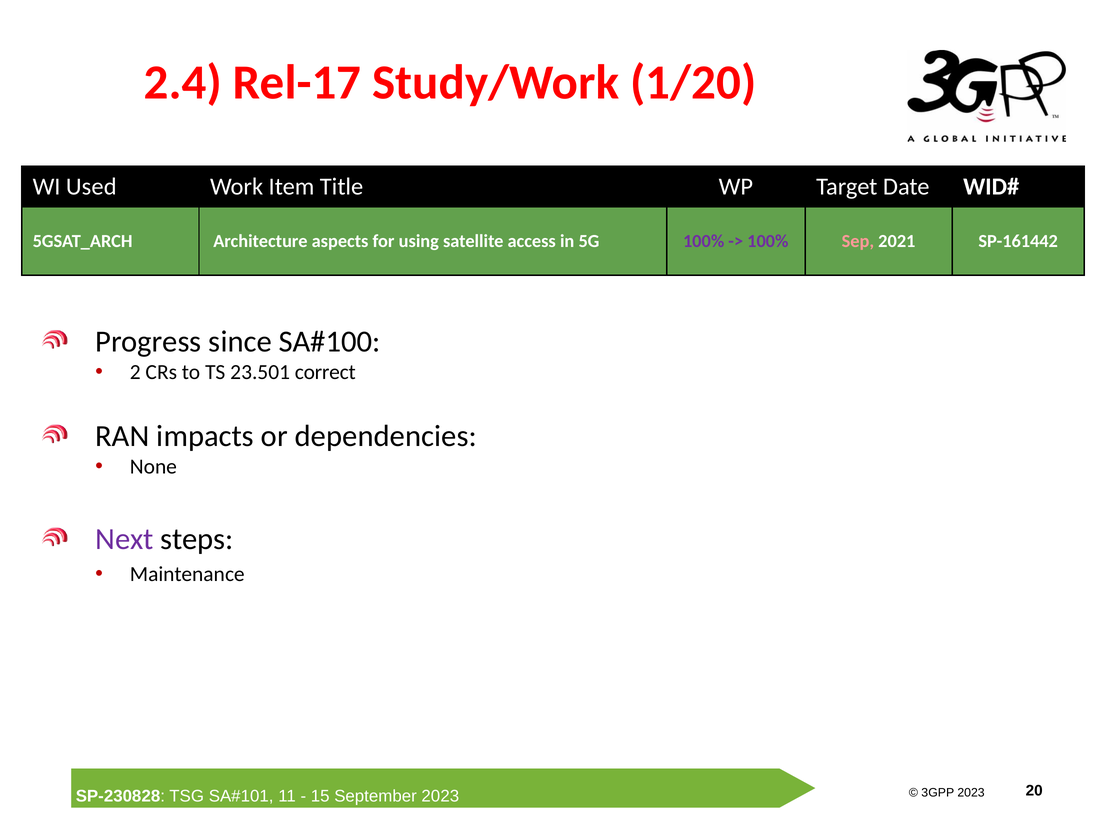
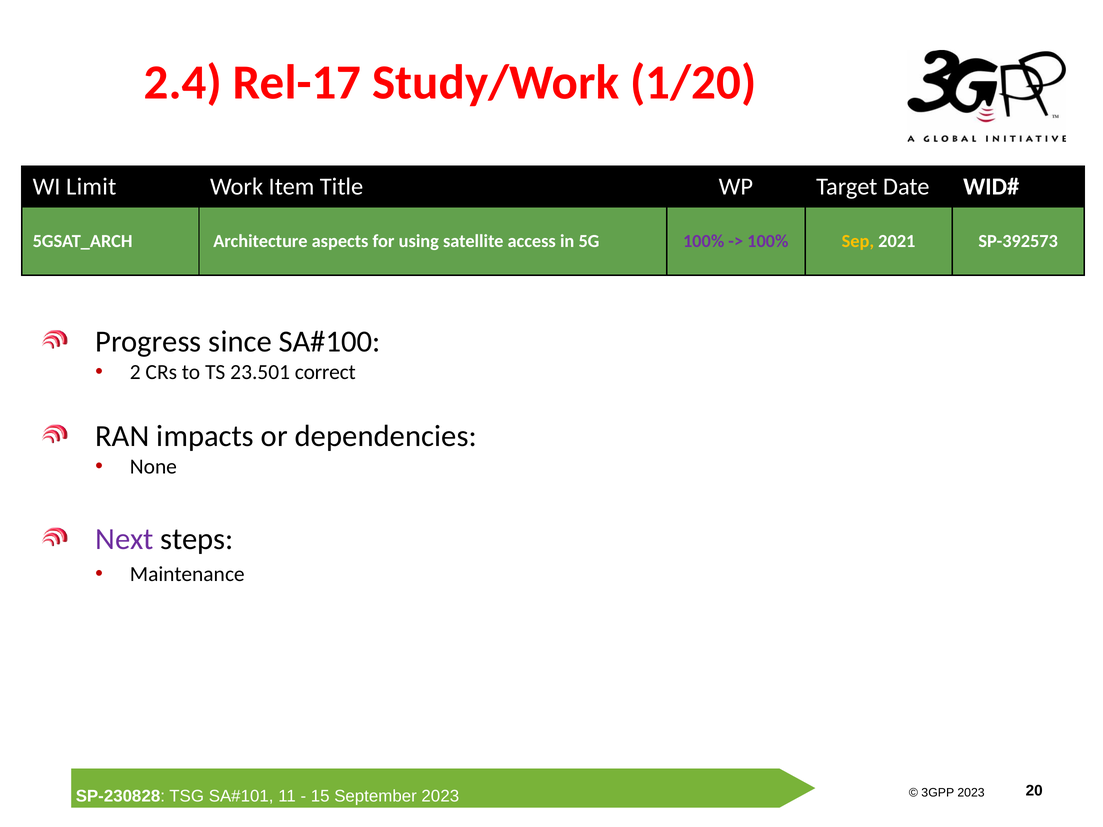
Used: Used -> Limit
Sep colour: pink -> yellow
SP-161442: SP-161442 -> SP-392573
